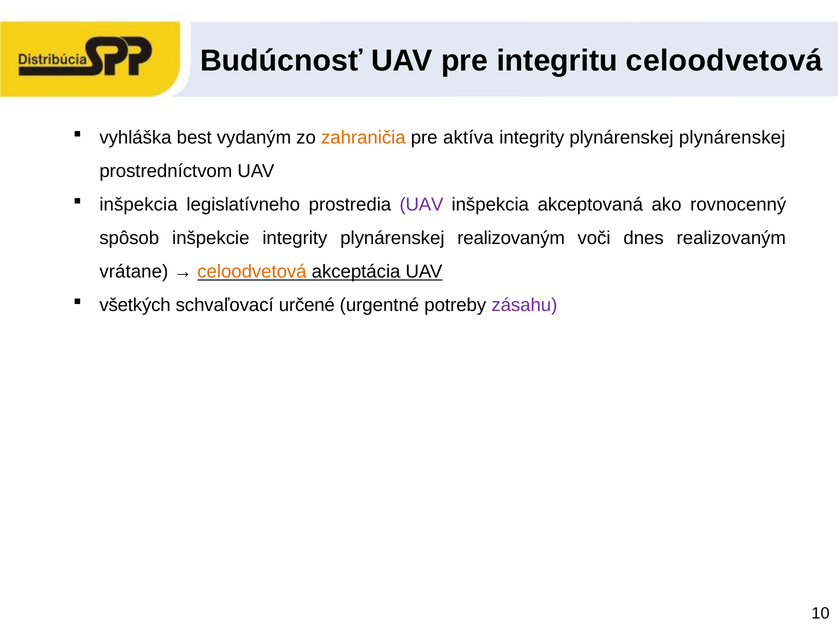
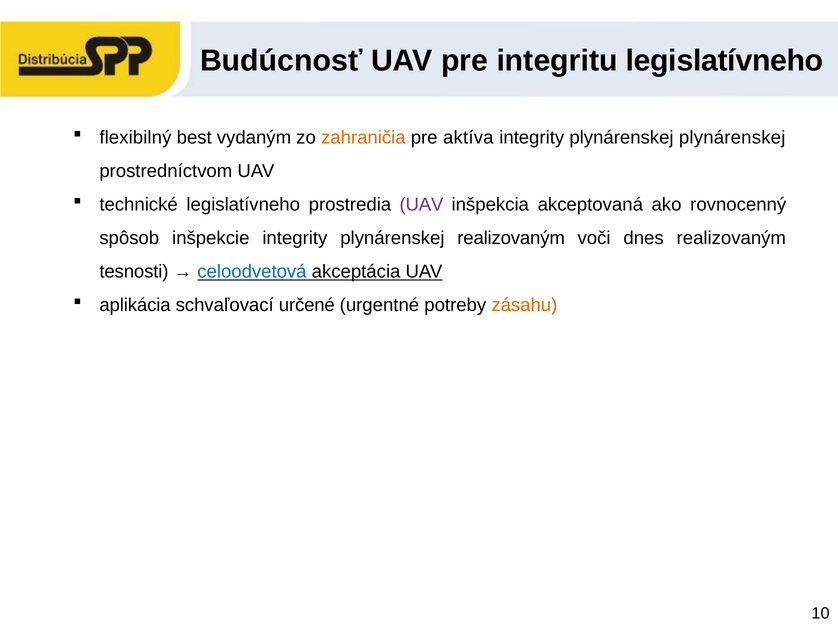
integritu celoodvetová: celoodvetová -> legislatívneho
vyhláška: vyhláška -> flexibilný
inšpekcia at (139, 204): inšpekcia -> technické
vrátane: vrátane -> tesnosti
celoodvetová at (252, 271) colour: orange -> blue
všetkých: všetkých -> aplikácia
zásahu colour: purple -> orange
